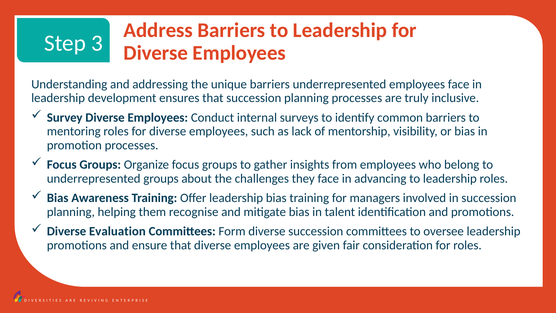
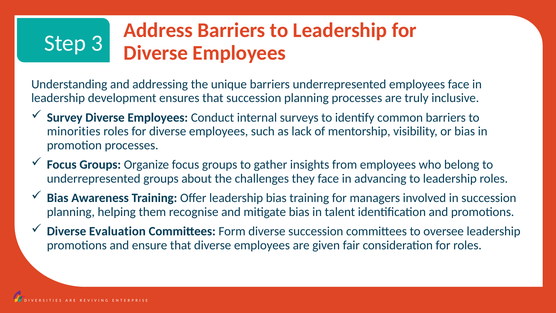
mentoring: mentoring -> minorities
